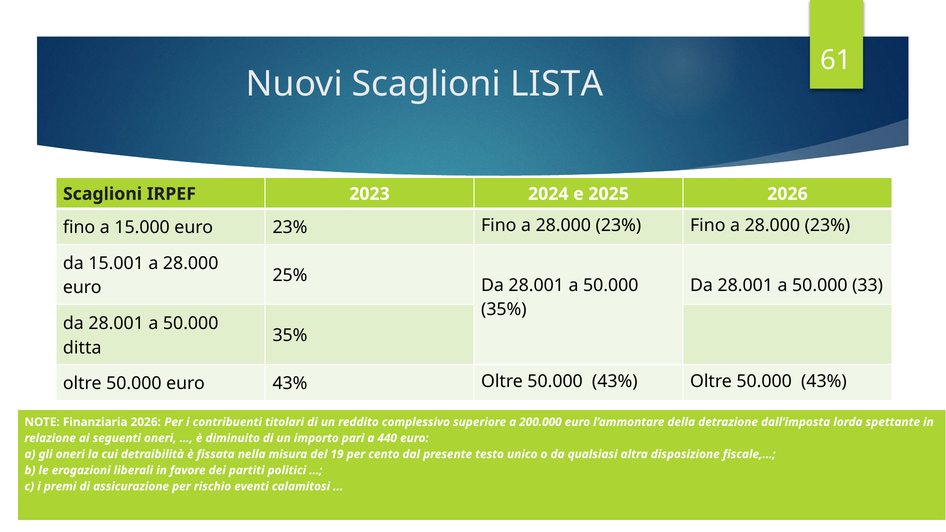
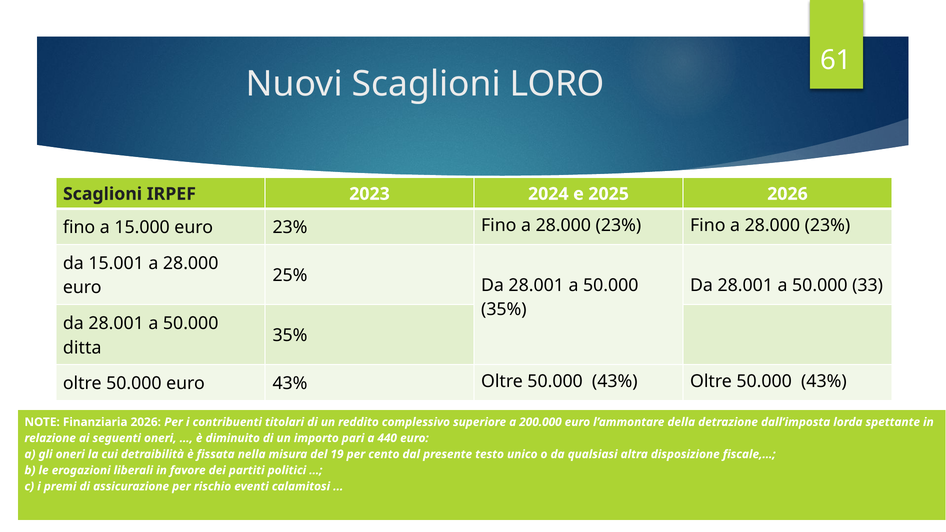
LISTA: LISTA -> LORO
